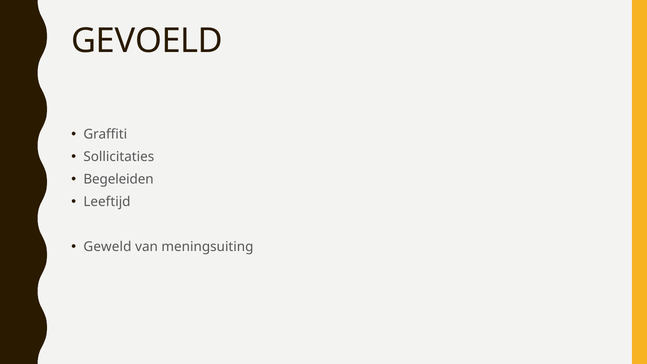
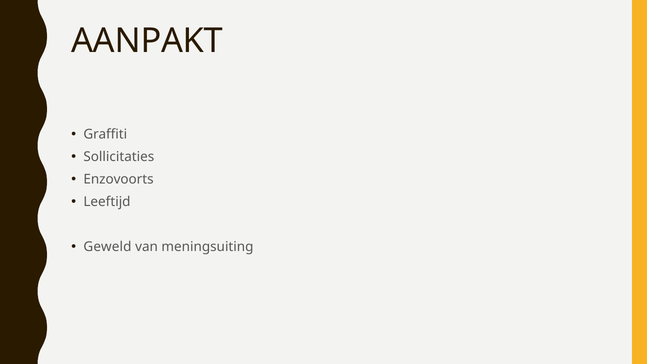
GEVOELD: GEVOELD -> AANPAKT
Begeleiden: Begeleiden -> Enzovoorts
